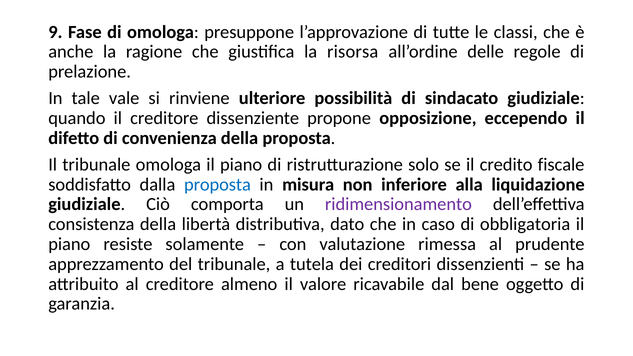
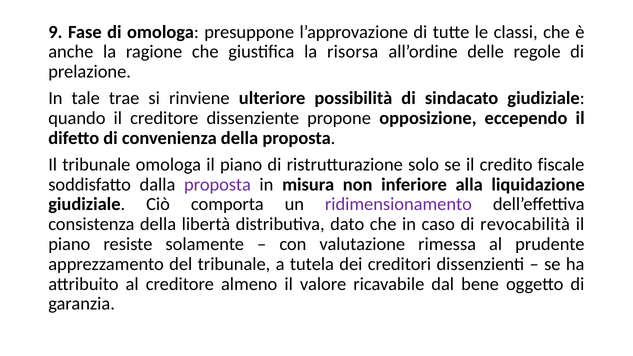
vale: vale -> trae
proposta at (217, 185) colour: blue -> purple
obbligatoria: obbligatoria -> revocabilità
